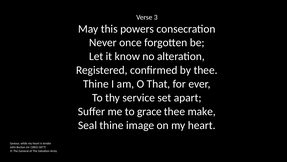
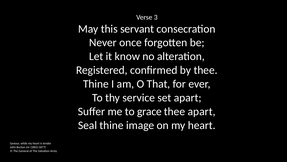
powers: powers -> servant
thee make: make -> apart
